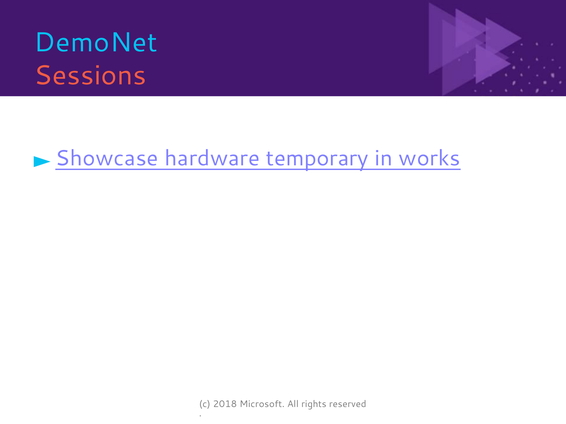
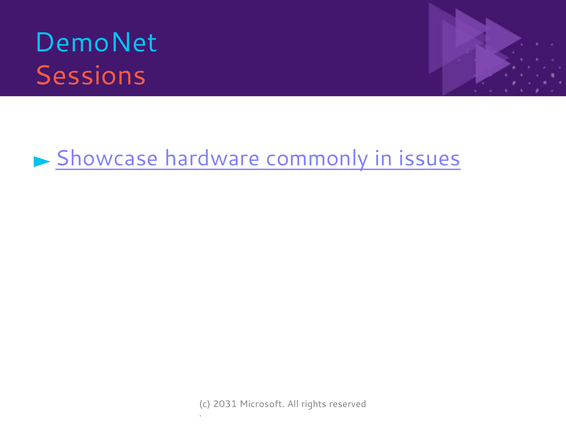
temporary: temporary -> commonly
works: works -> issues
2018: 2018 -> 2031
